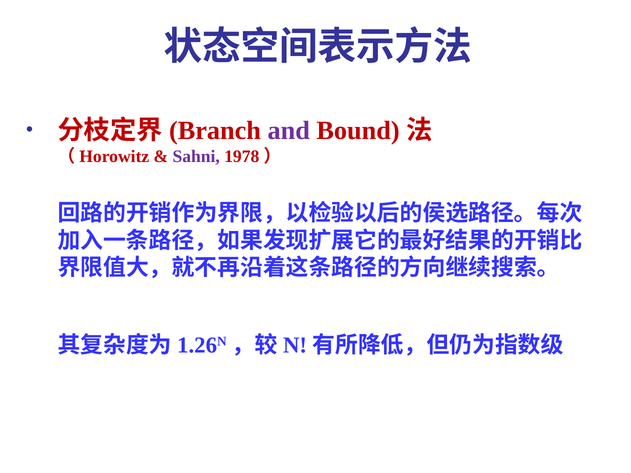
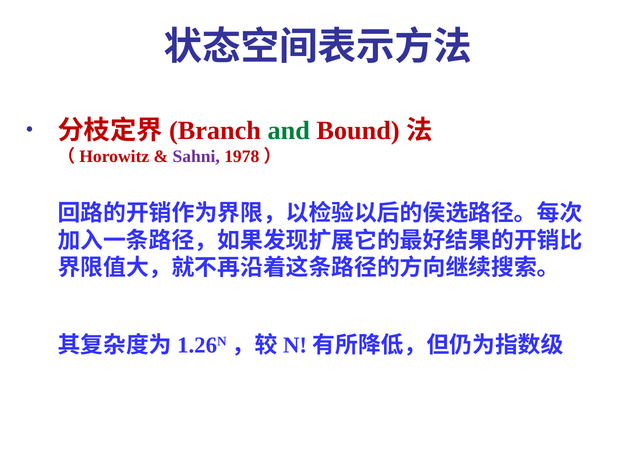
and colour: purple -> green
